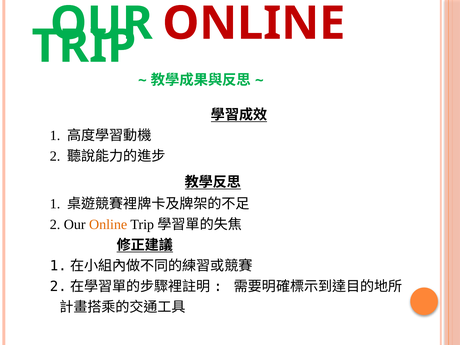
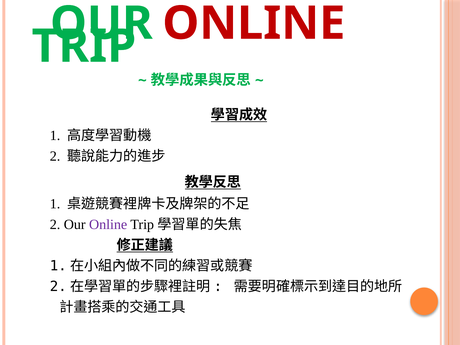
Online at (108, 225) colour: orange -> purple
